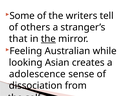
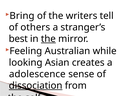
Some: Some -> Bring
that: that -> best
dissociation underline: none -> present
